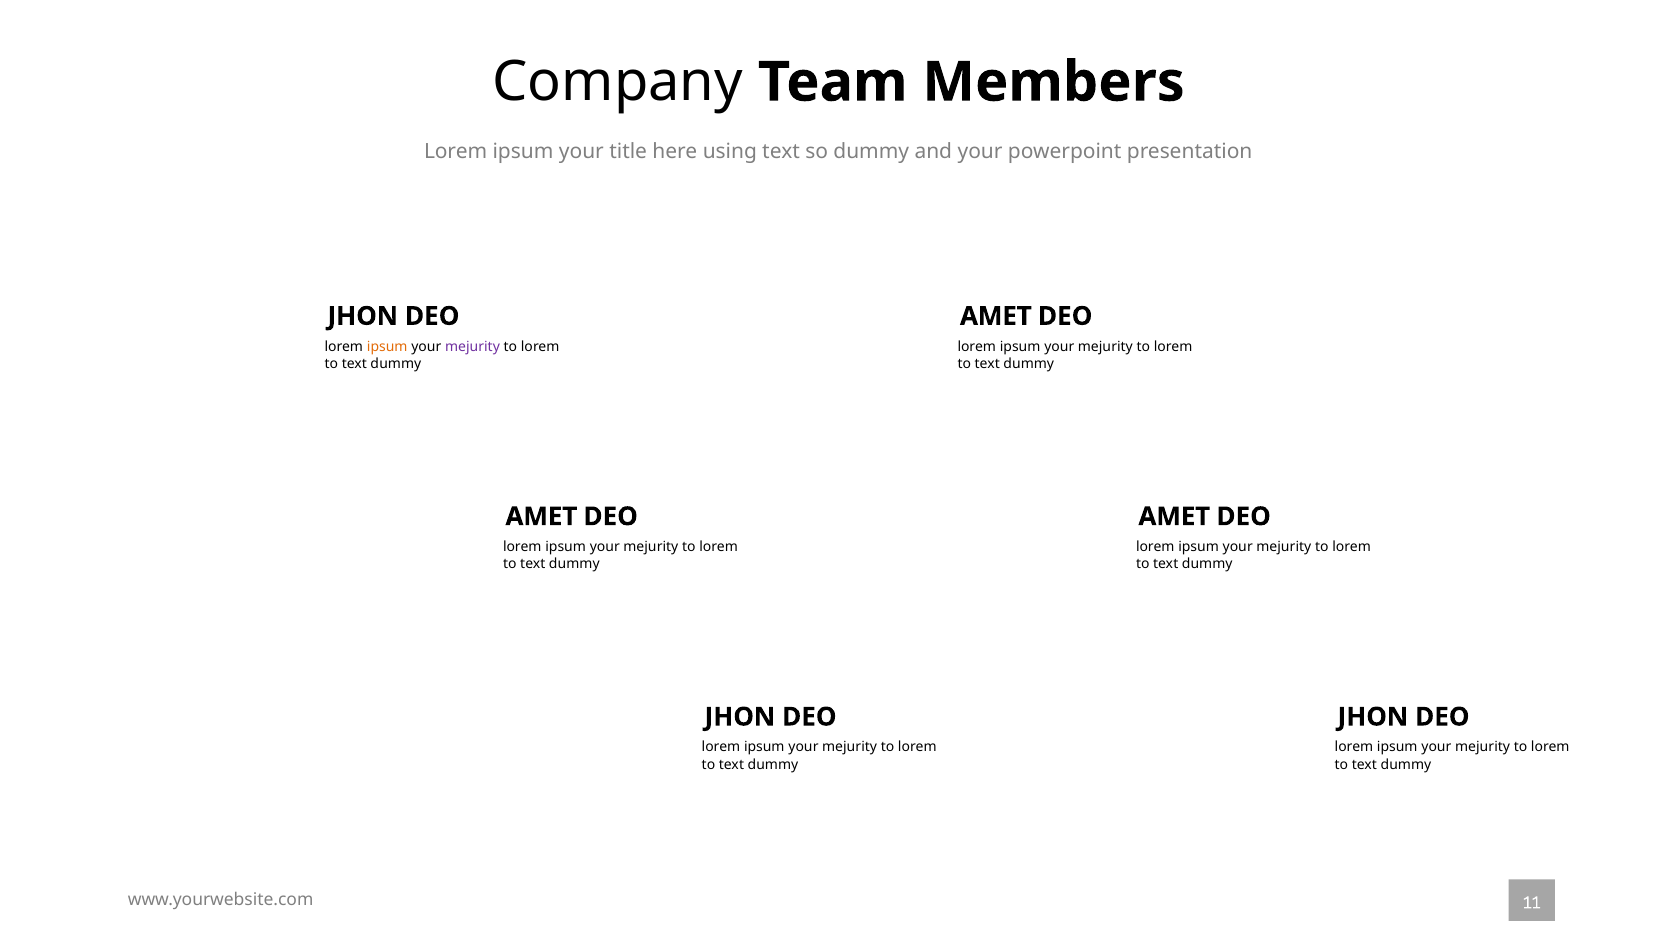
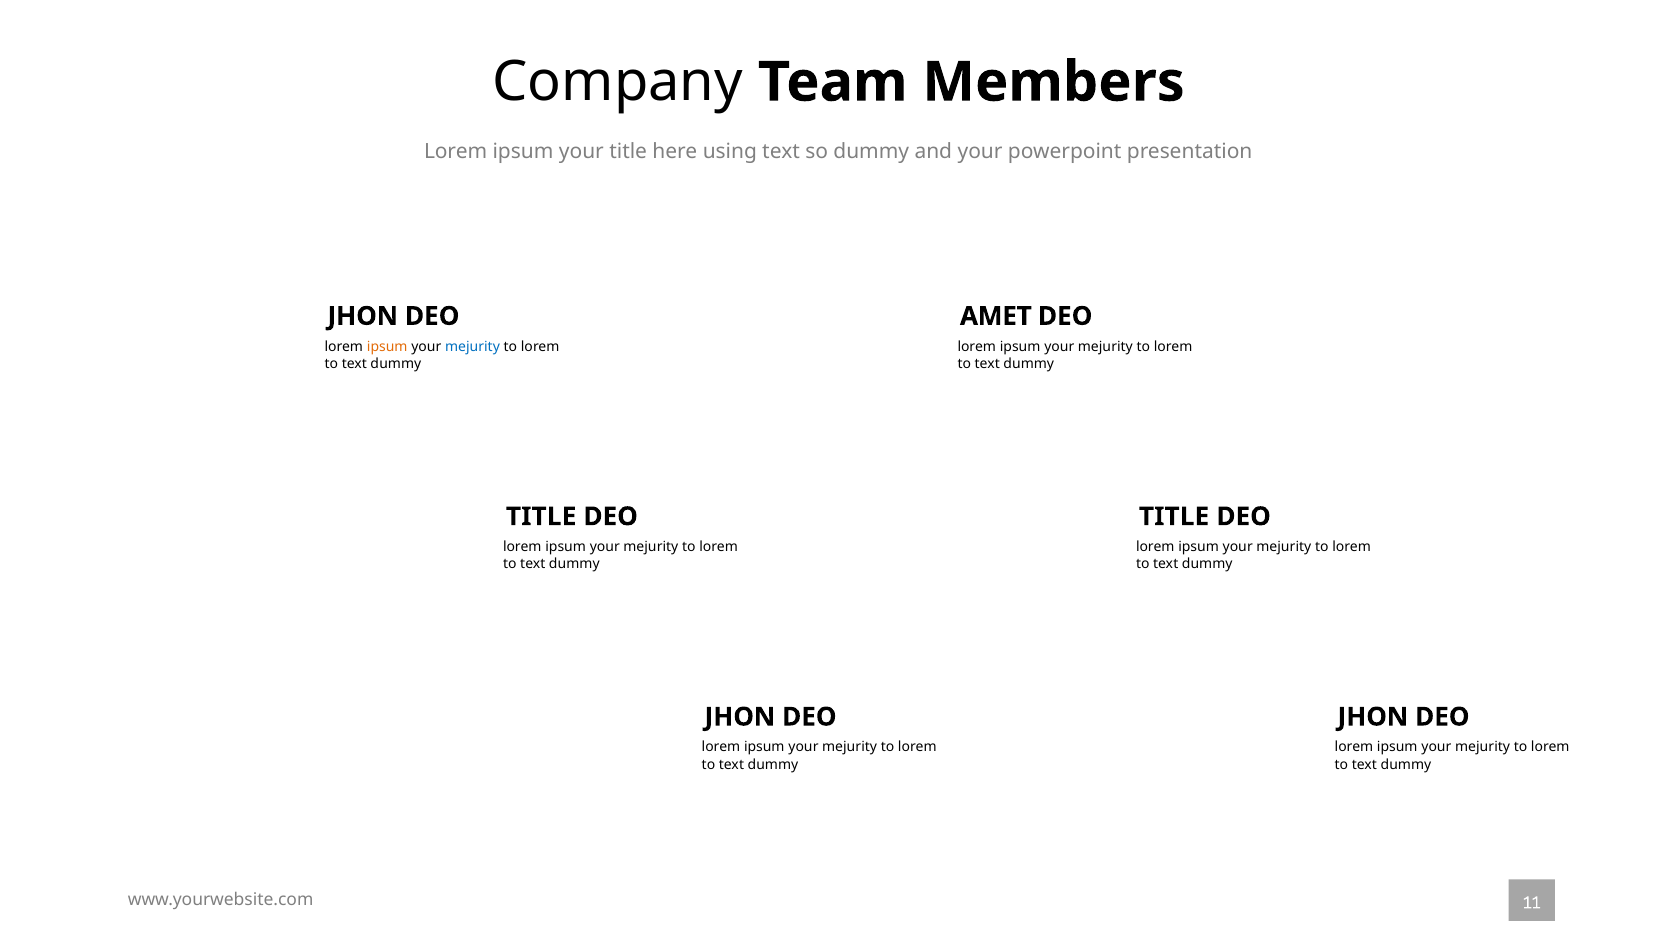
mejurity at (472, 346) colour: purple -> blue
AMET at (541, 516): AMET -> TITLE
AMET at (1174, 516): AMET -> TITLE
